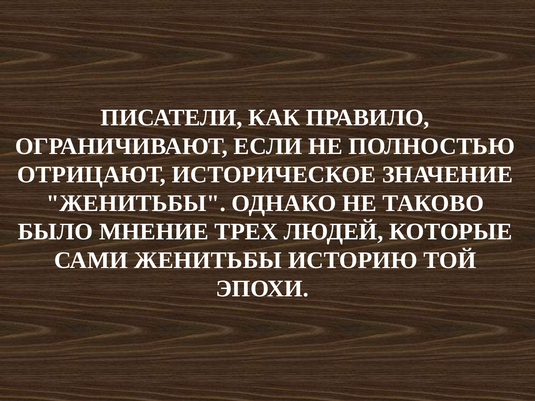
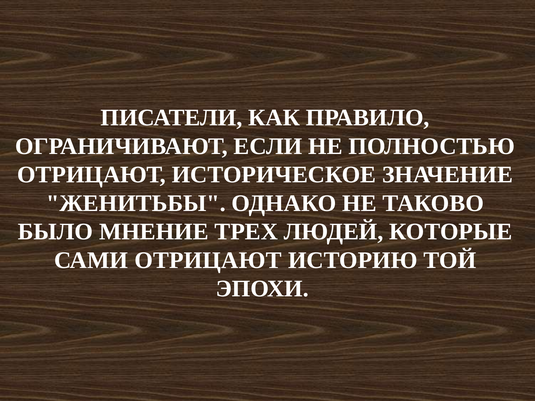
САМИ ЖЕНИТЬБЫ: ЖЕНИТЬБЫ -> ОТРИЦАЮТ
